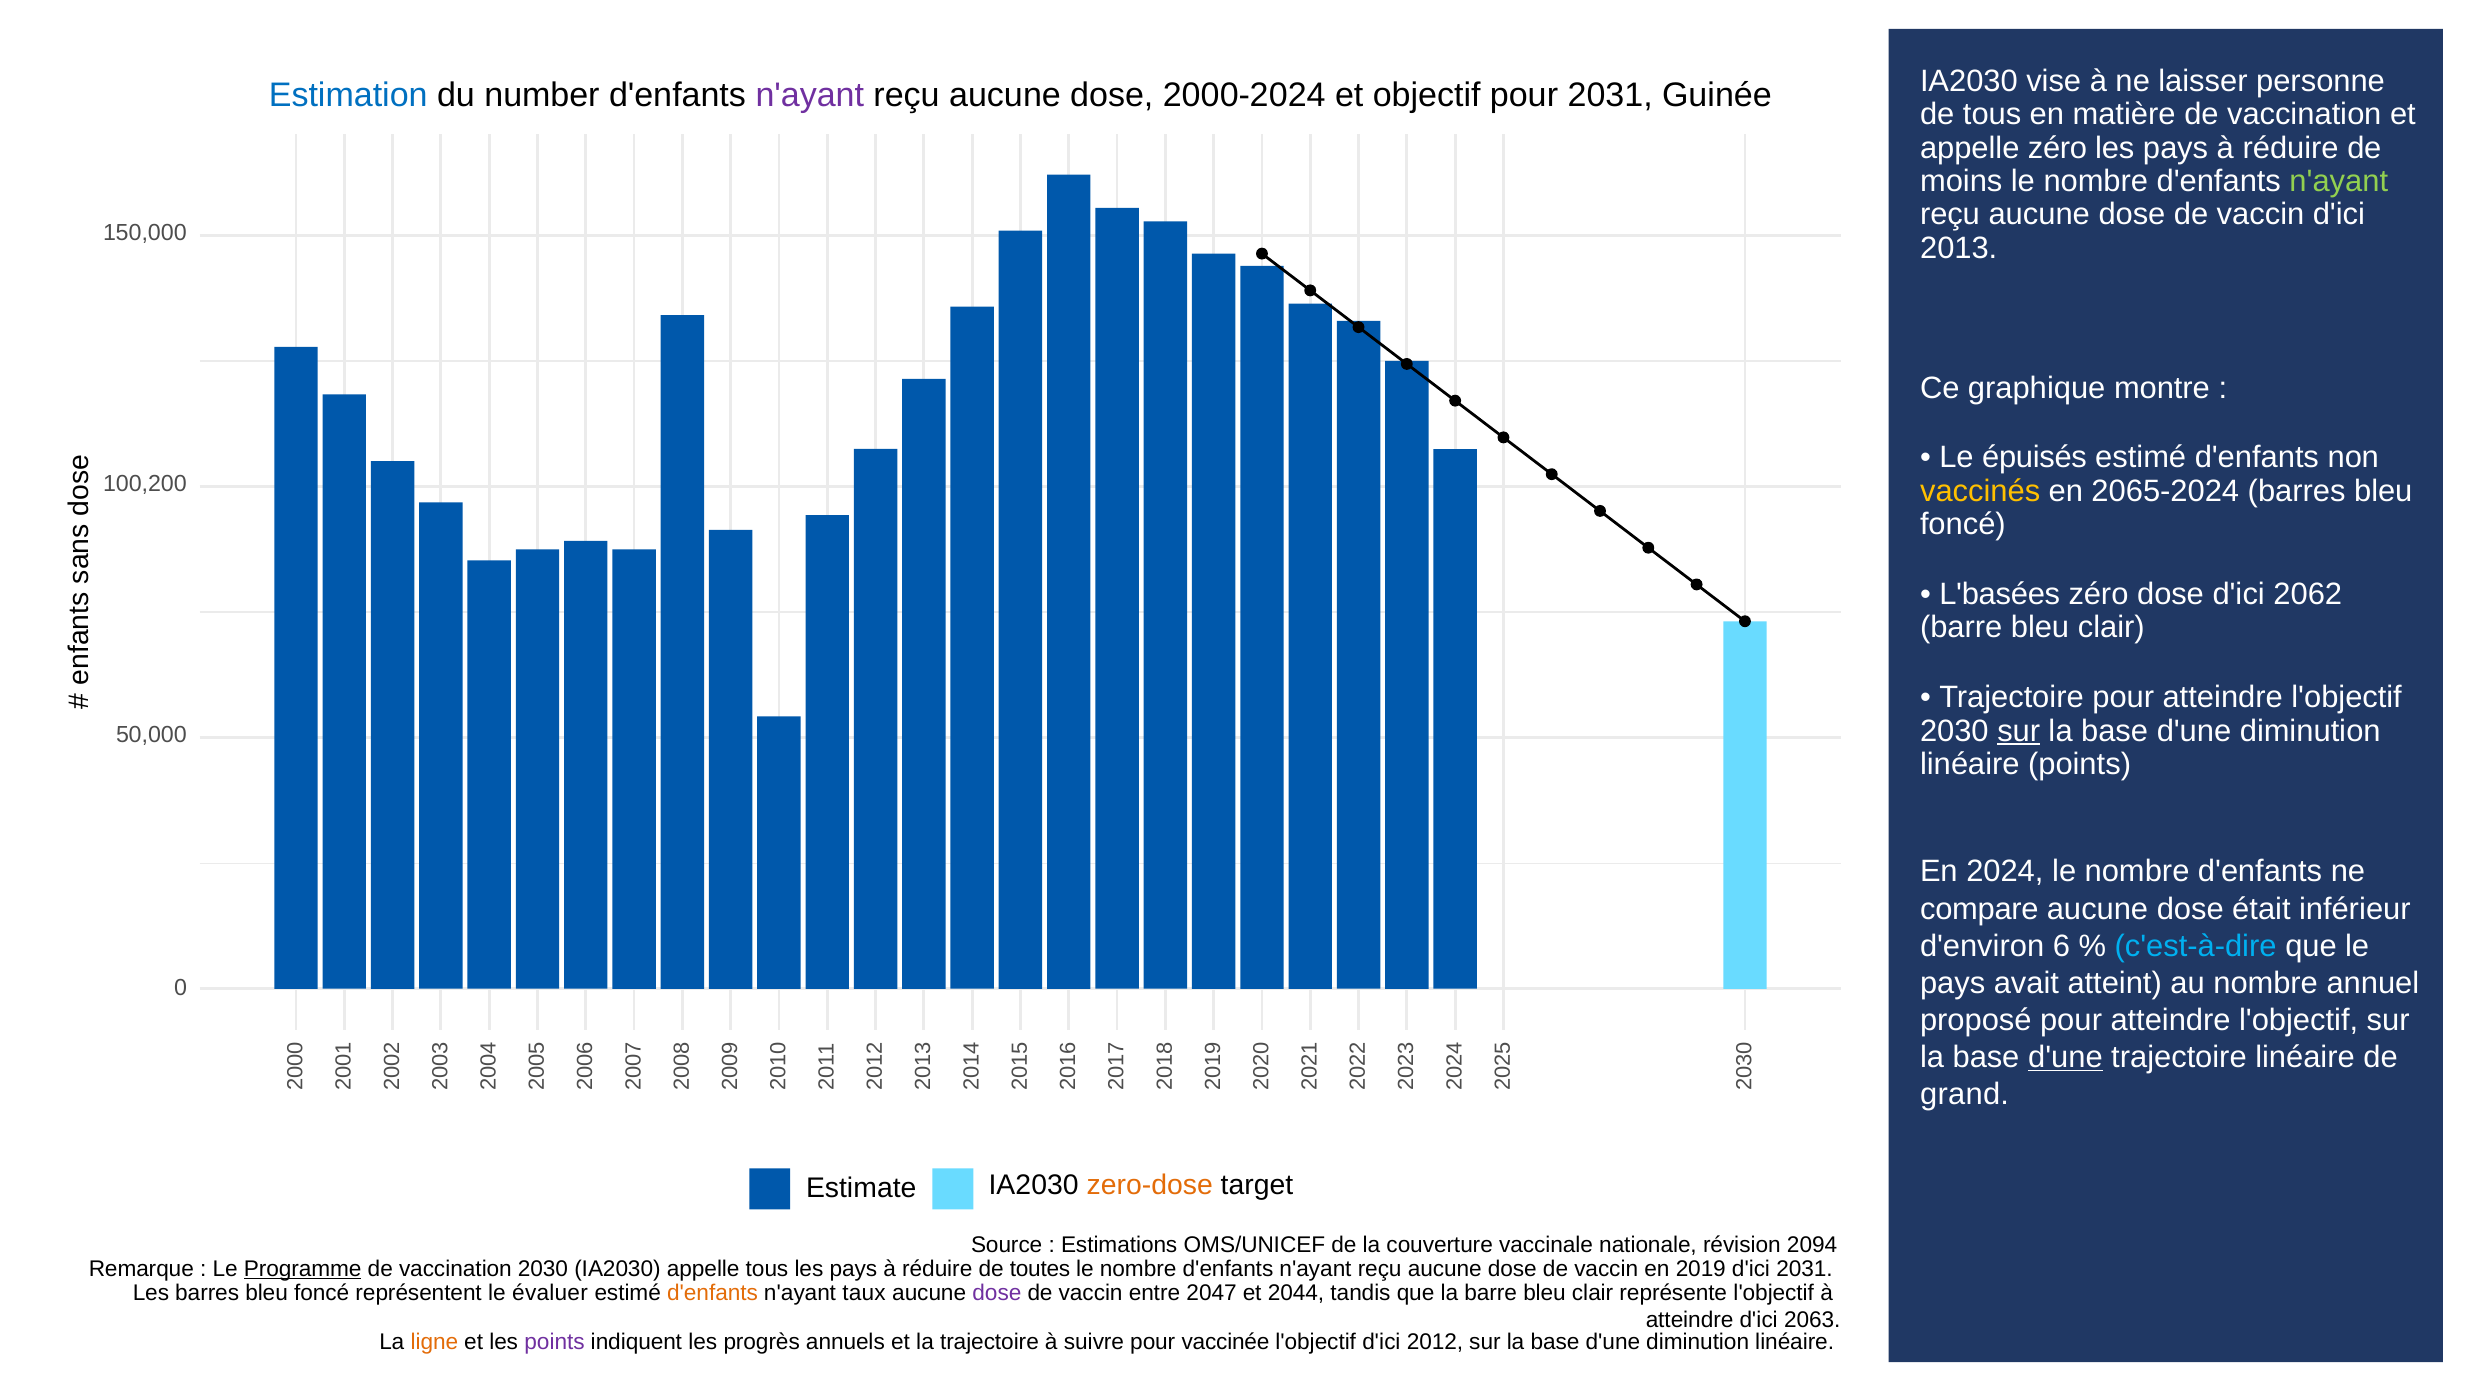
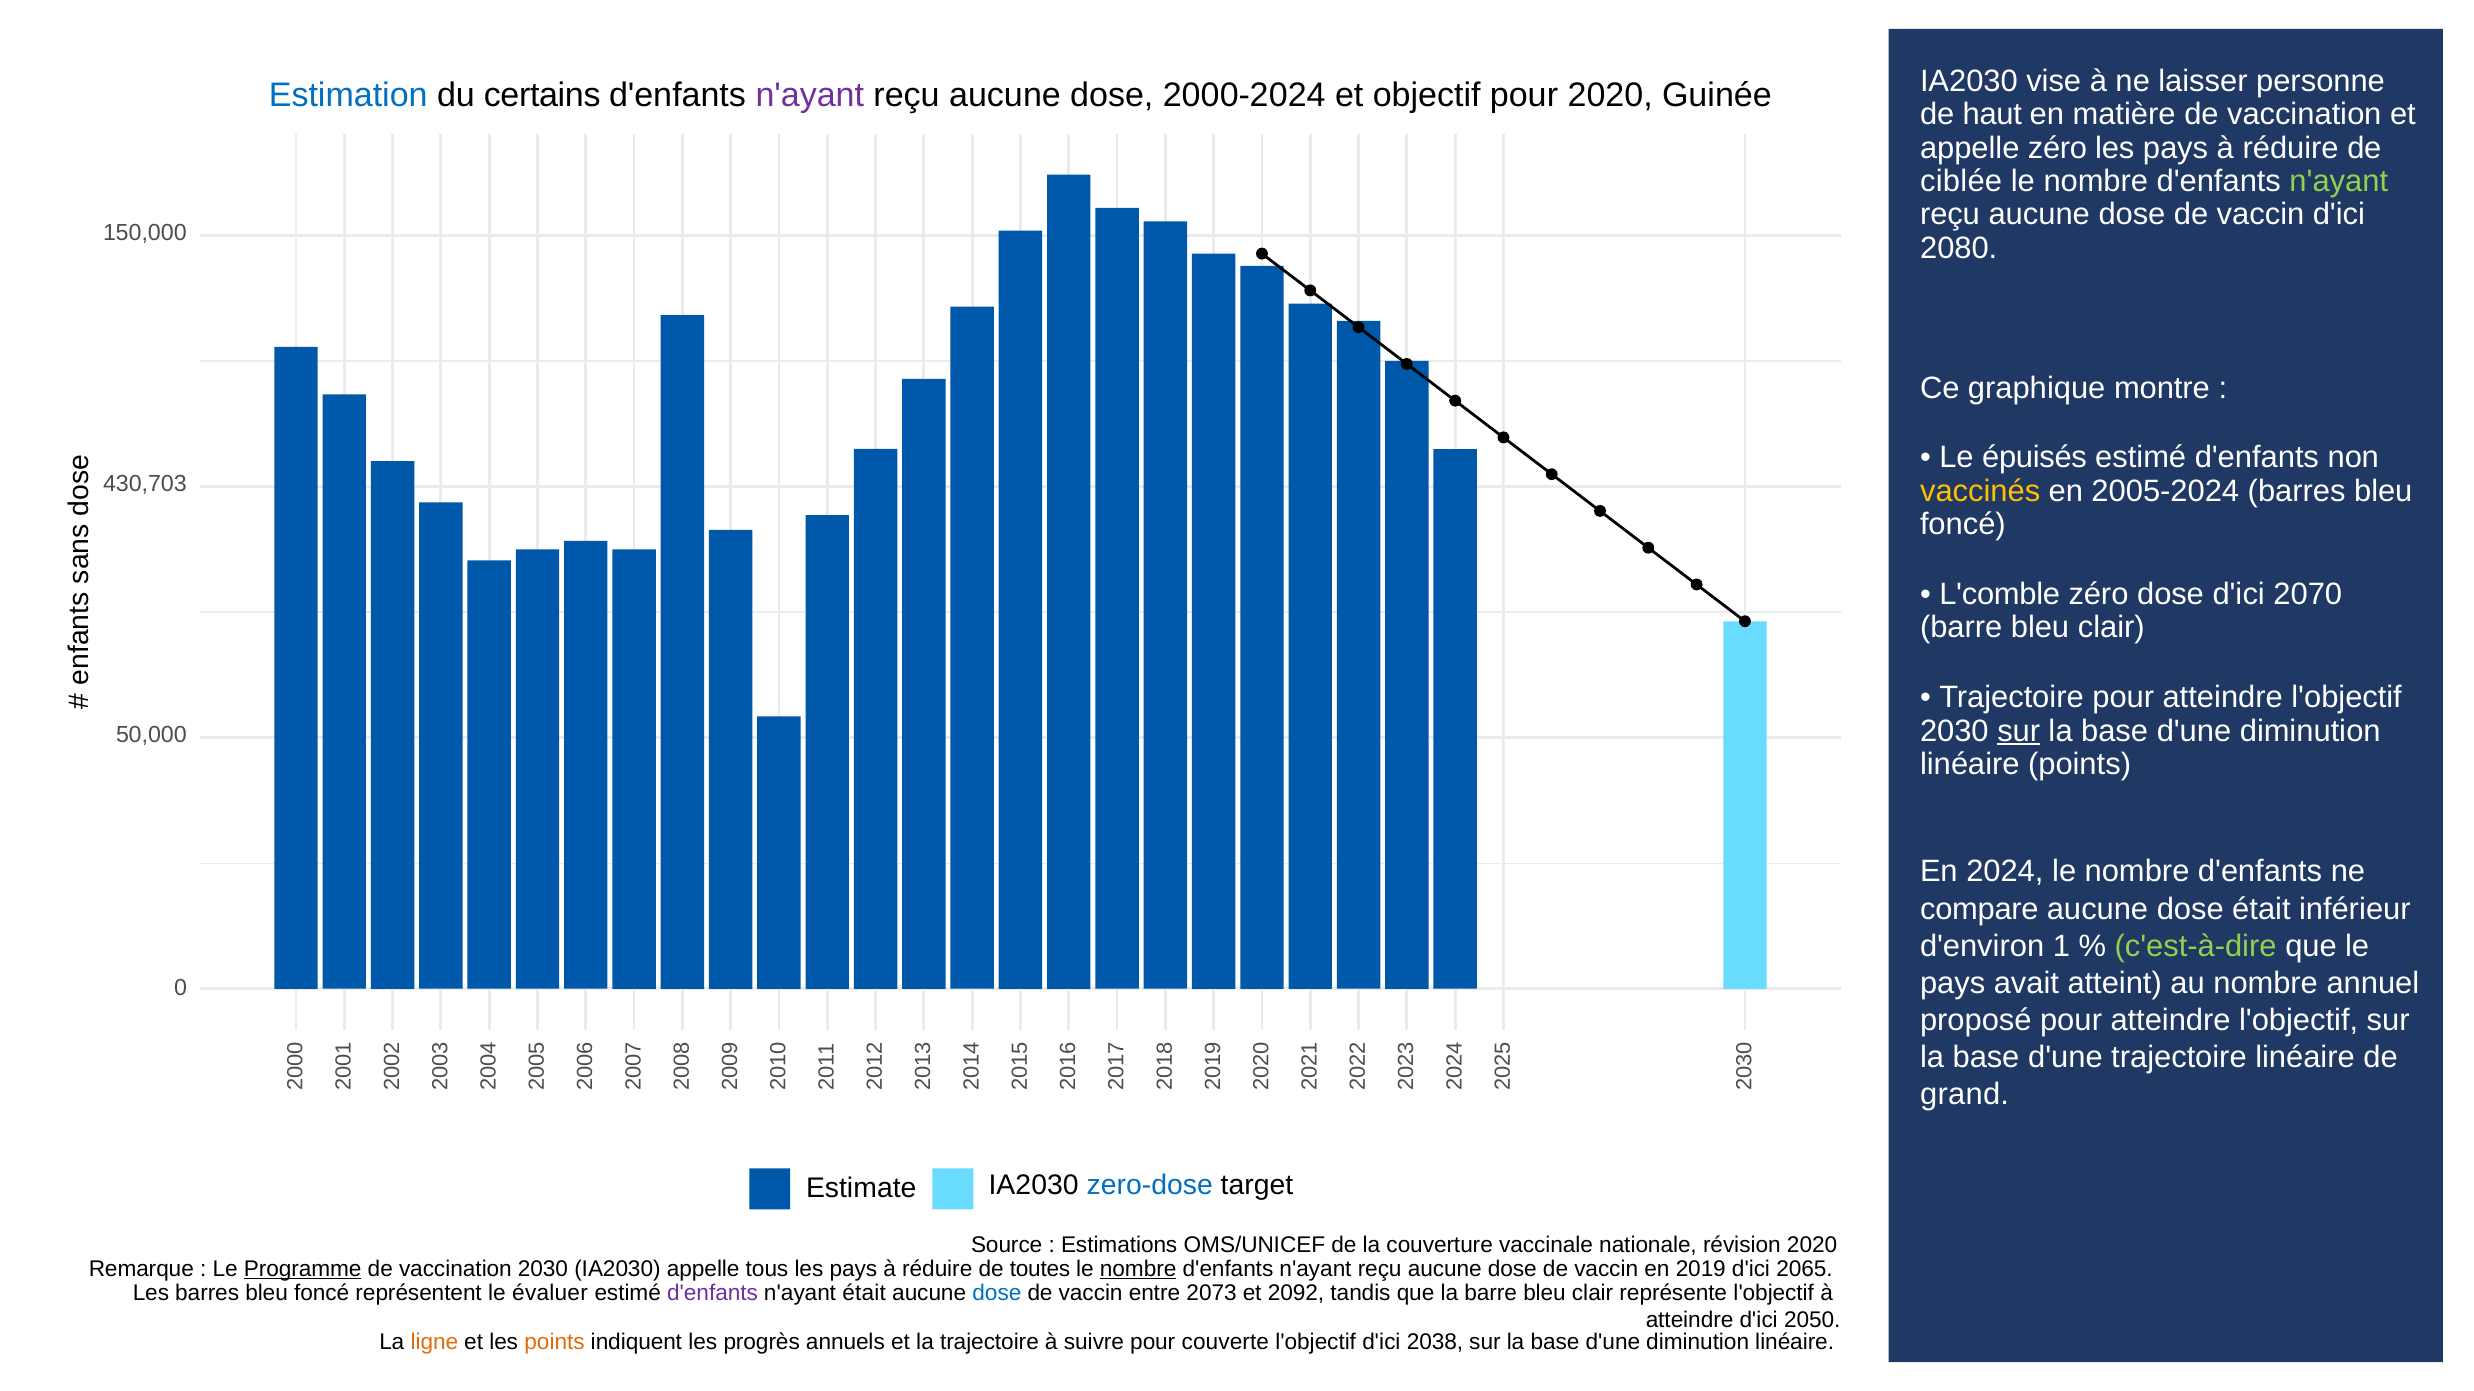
number: number -> certains
pour 2031: 2031 -> 2020
de tous: tous -> haut
moins: moins -> ciblée
2013: 2013 -> 2080
100,200: 100,200 -> 430,703
2065-2024: 2065-2024 -> 2005-2024
L'basées: L'basées -> L'comble
2062: 2062 -> 2070
d'environ 6: 6 -> 1
c'est-à-dire colour: light blue -> light green
d'une at (2065, 1058) underline: present -> none
zero-dose colour: orange -> blue
révision 2094: 2094 -> 2020
nombre at (1138, 1269) underline: none -> present
d'ici 2031: 2031 -> 2065
d'enfants at (713, 1294) colour: orange -> purple
n'ayant taux: taux -> était
dose at (997, 1294) colour: purple -> blue
2047: 2047 -> 2073
2044: 2044 -> 2092
2063: 2063 -> 2050
points at (555, 1343) colour: purple -> orange
vaccinée: vaccinée -> couverte
2012: 2012 -> 2038
